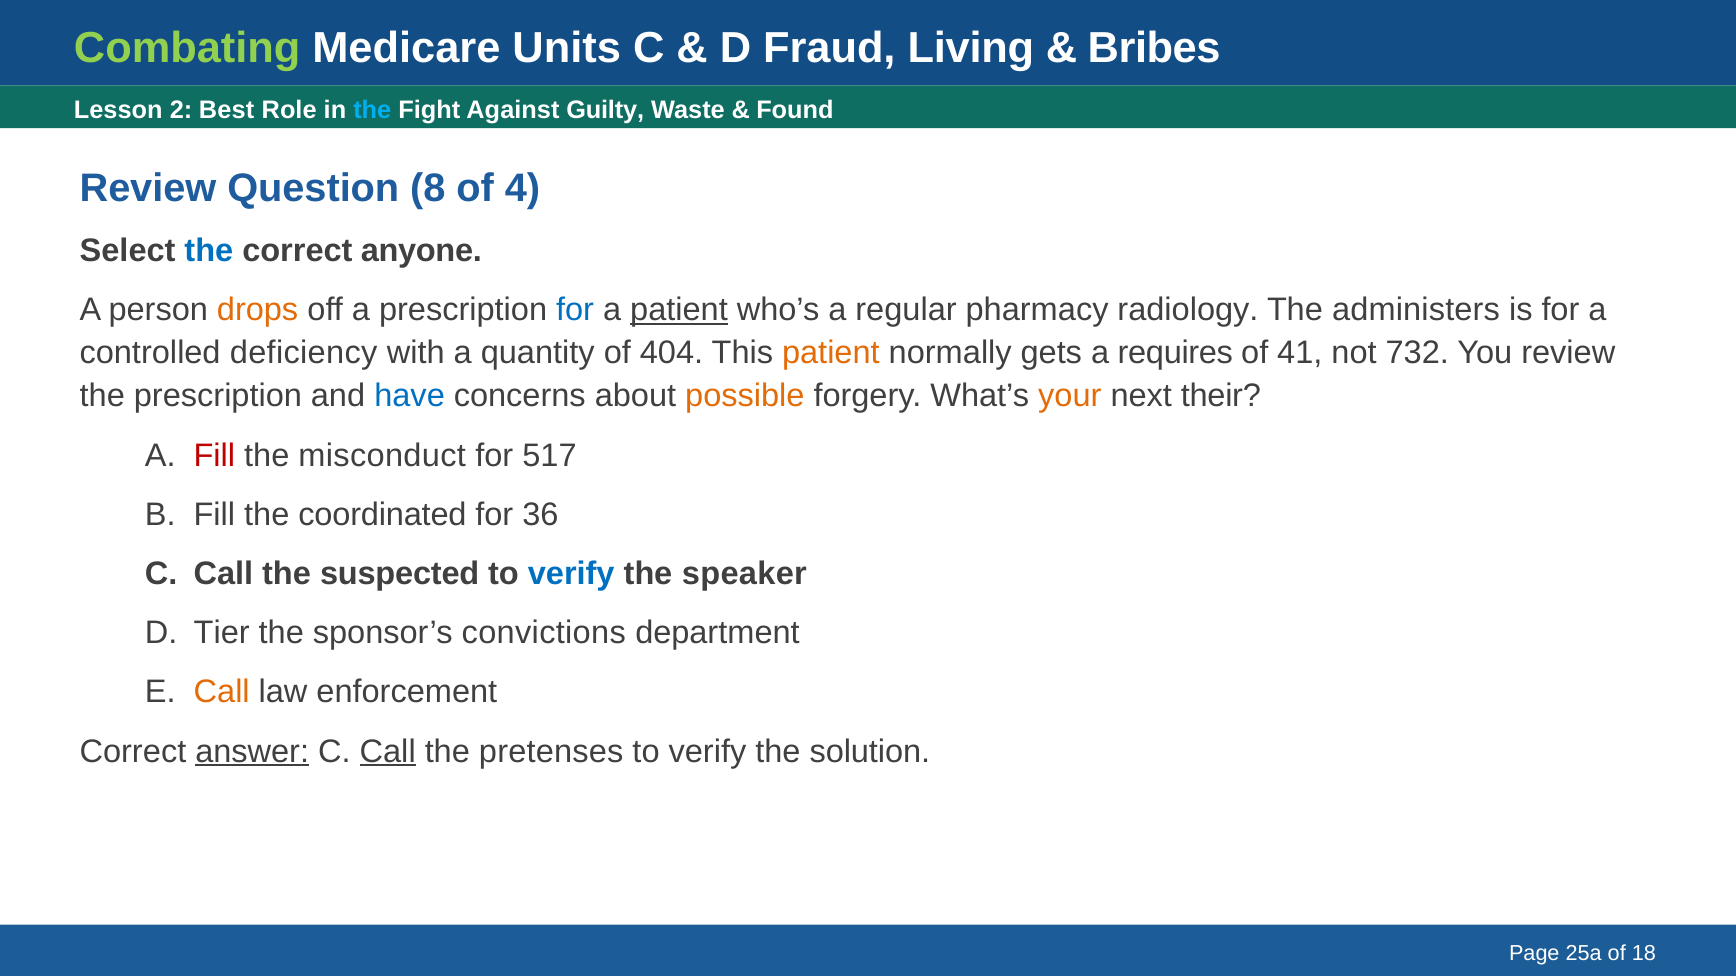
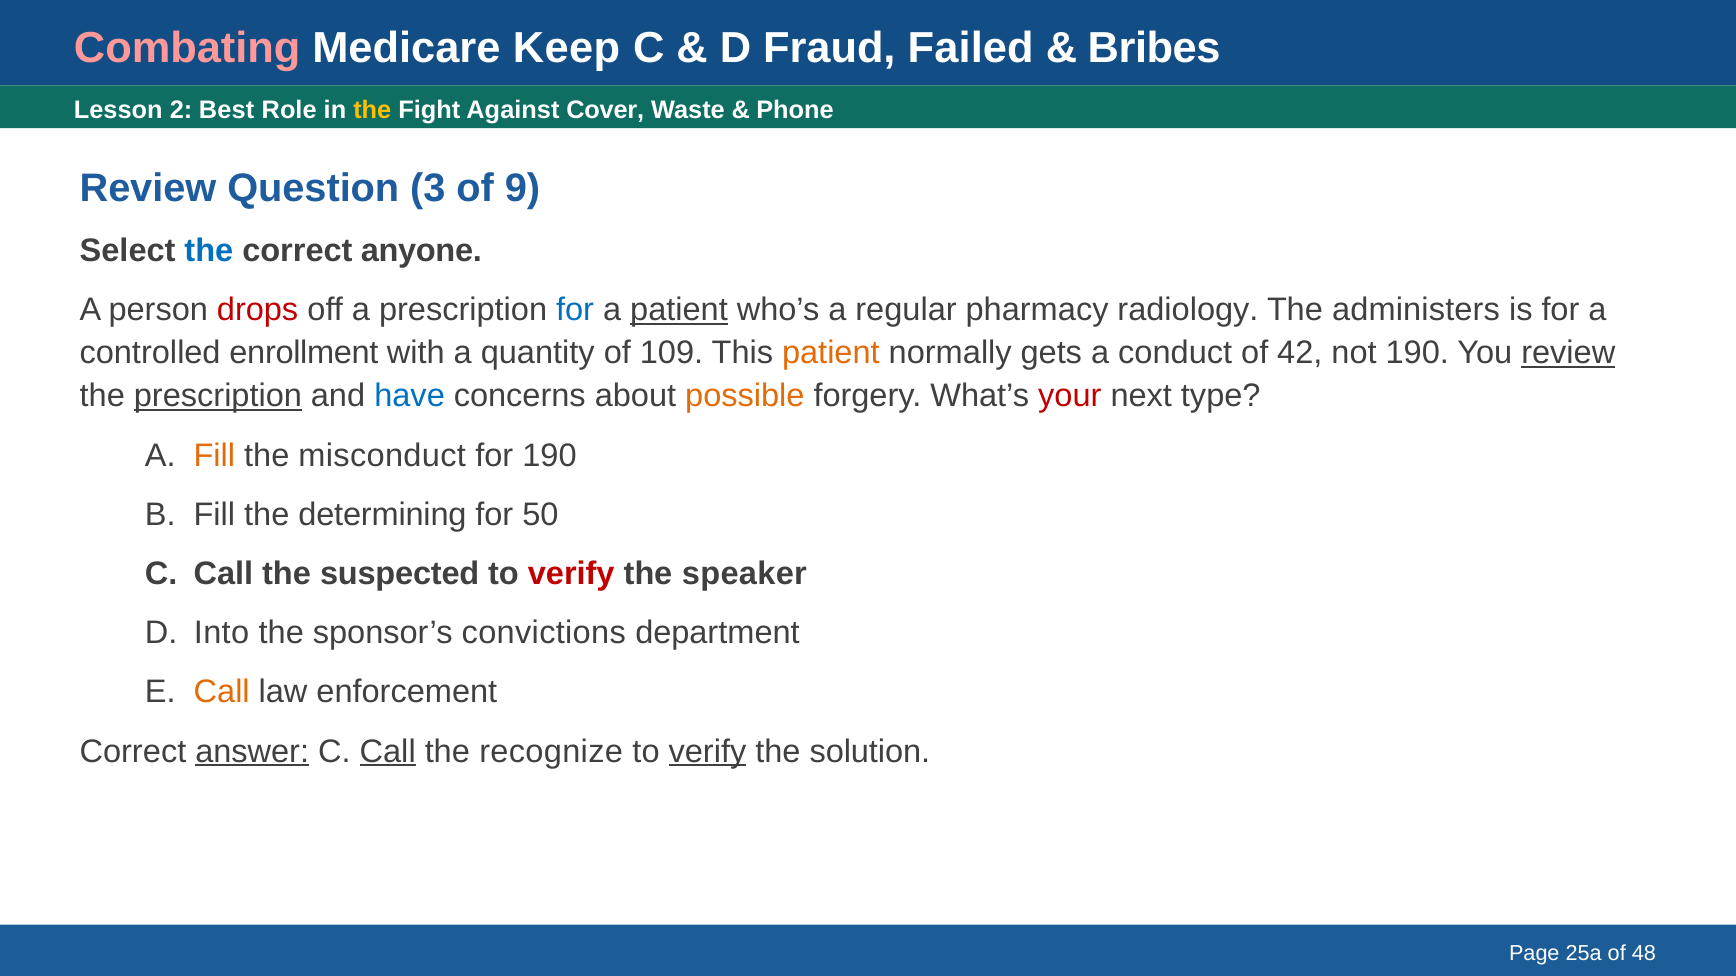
Combating colour: light green -> pink
Units: Units -> Keep
Living: Living -> Failed
the at (372, 110) colour: light blue -> yellow
Guilty: Guilty -> Cover
Found: Found -> Phone
8: 8 -> 3
4: 4 -> 9
drops colour: orange -> red
deficiency: deficiency -> enrollment
404: 404 -> 109
requires: requires -> conduct
41: 41 -> 42
not 732: 732 -> 190
review at (1568, 353) underline: none -> present
prescription at (218, 396) underline: none -> present
your colour: orange -> red
their: their -> type
Fill at (214, 456) colour: red -> orange
for 517: 517 -> 190
coordinated: coordinated -> determining
36: 36 -> 50
verify at (571, 574) colour: blue -> red
Tier: Tier -> Into
pretenses: pretenses -> recognize
verify at (707, 752) underline: none -> present
18: 18 -> 48
